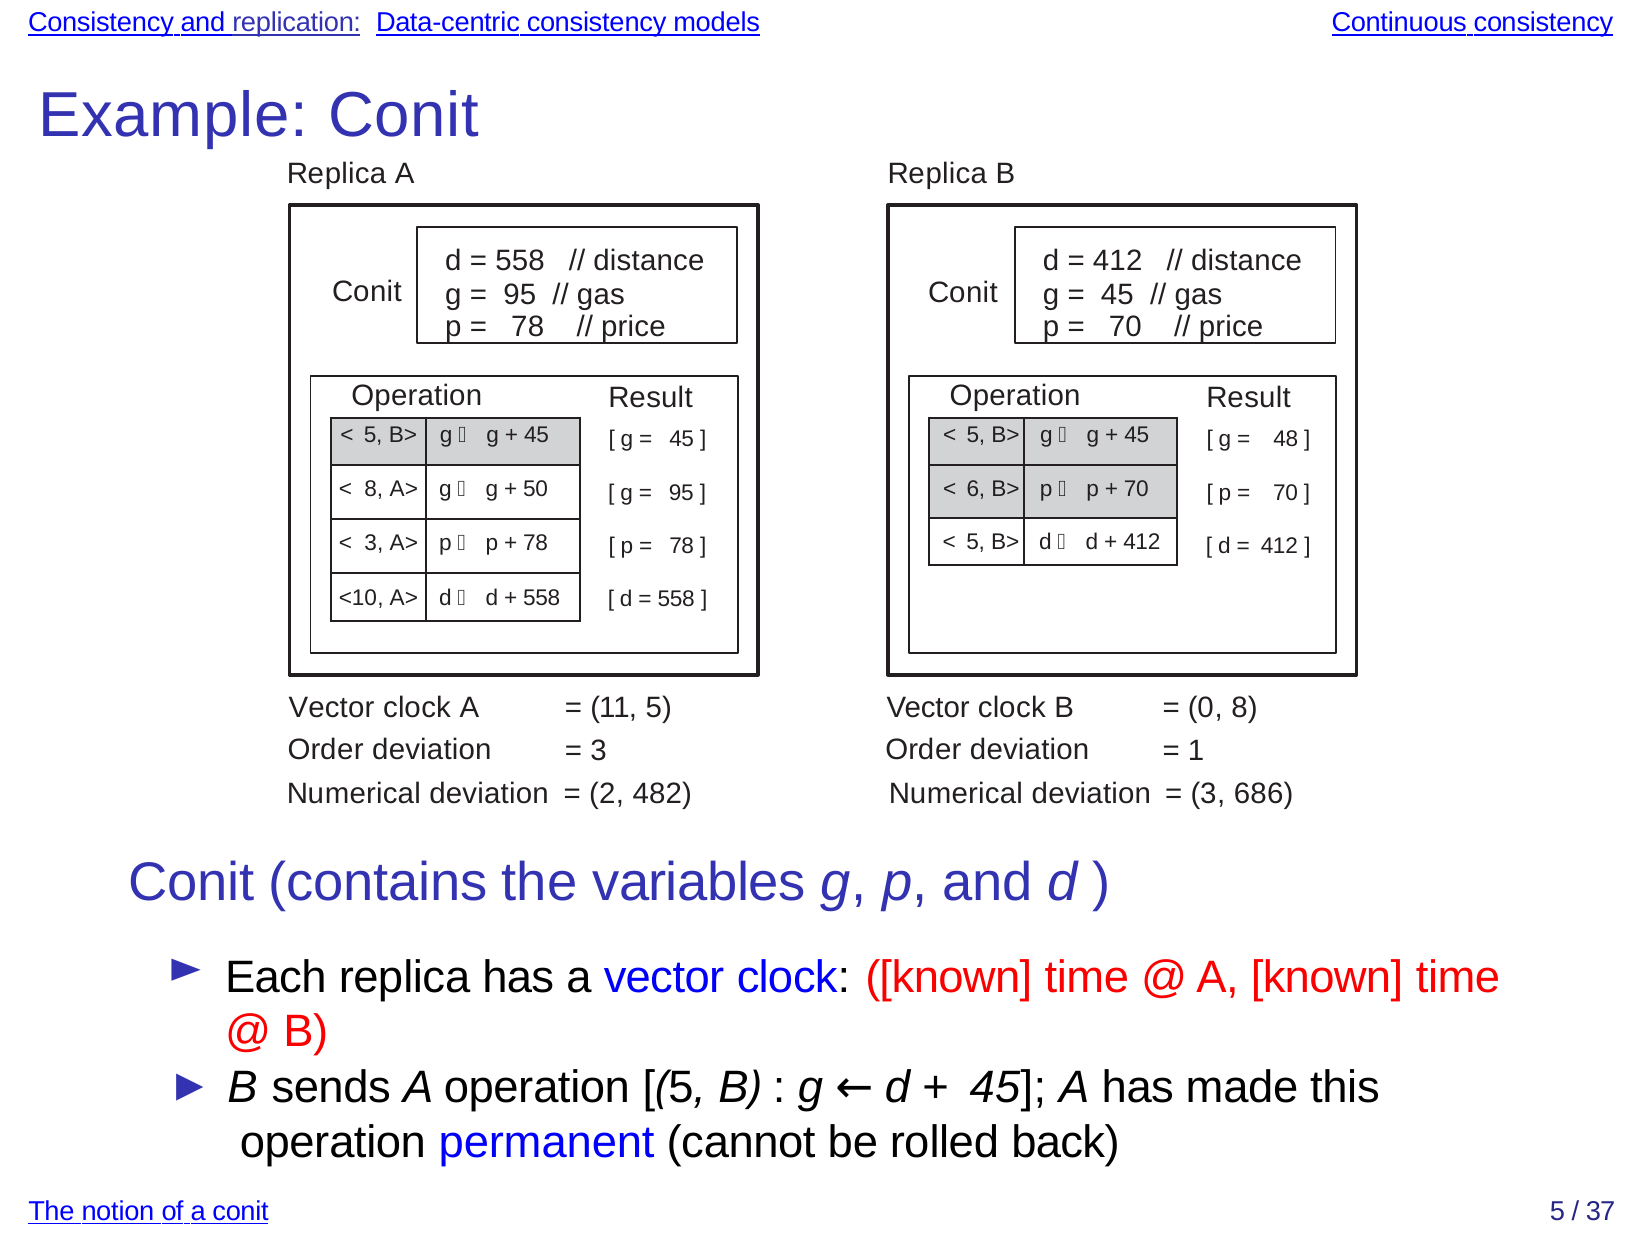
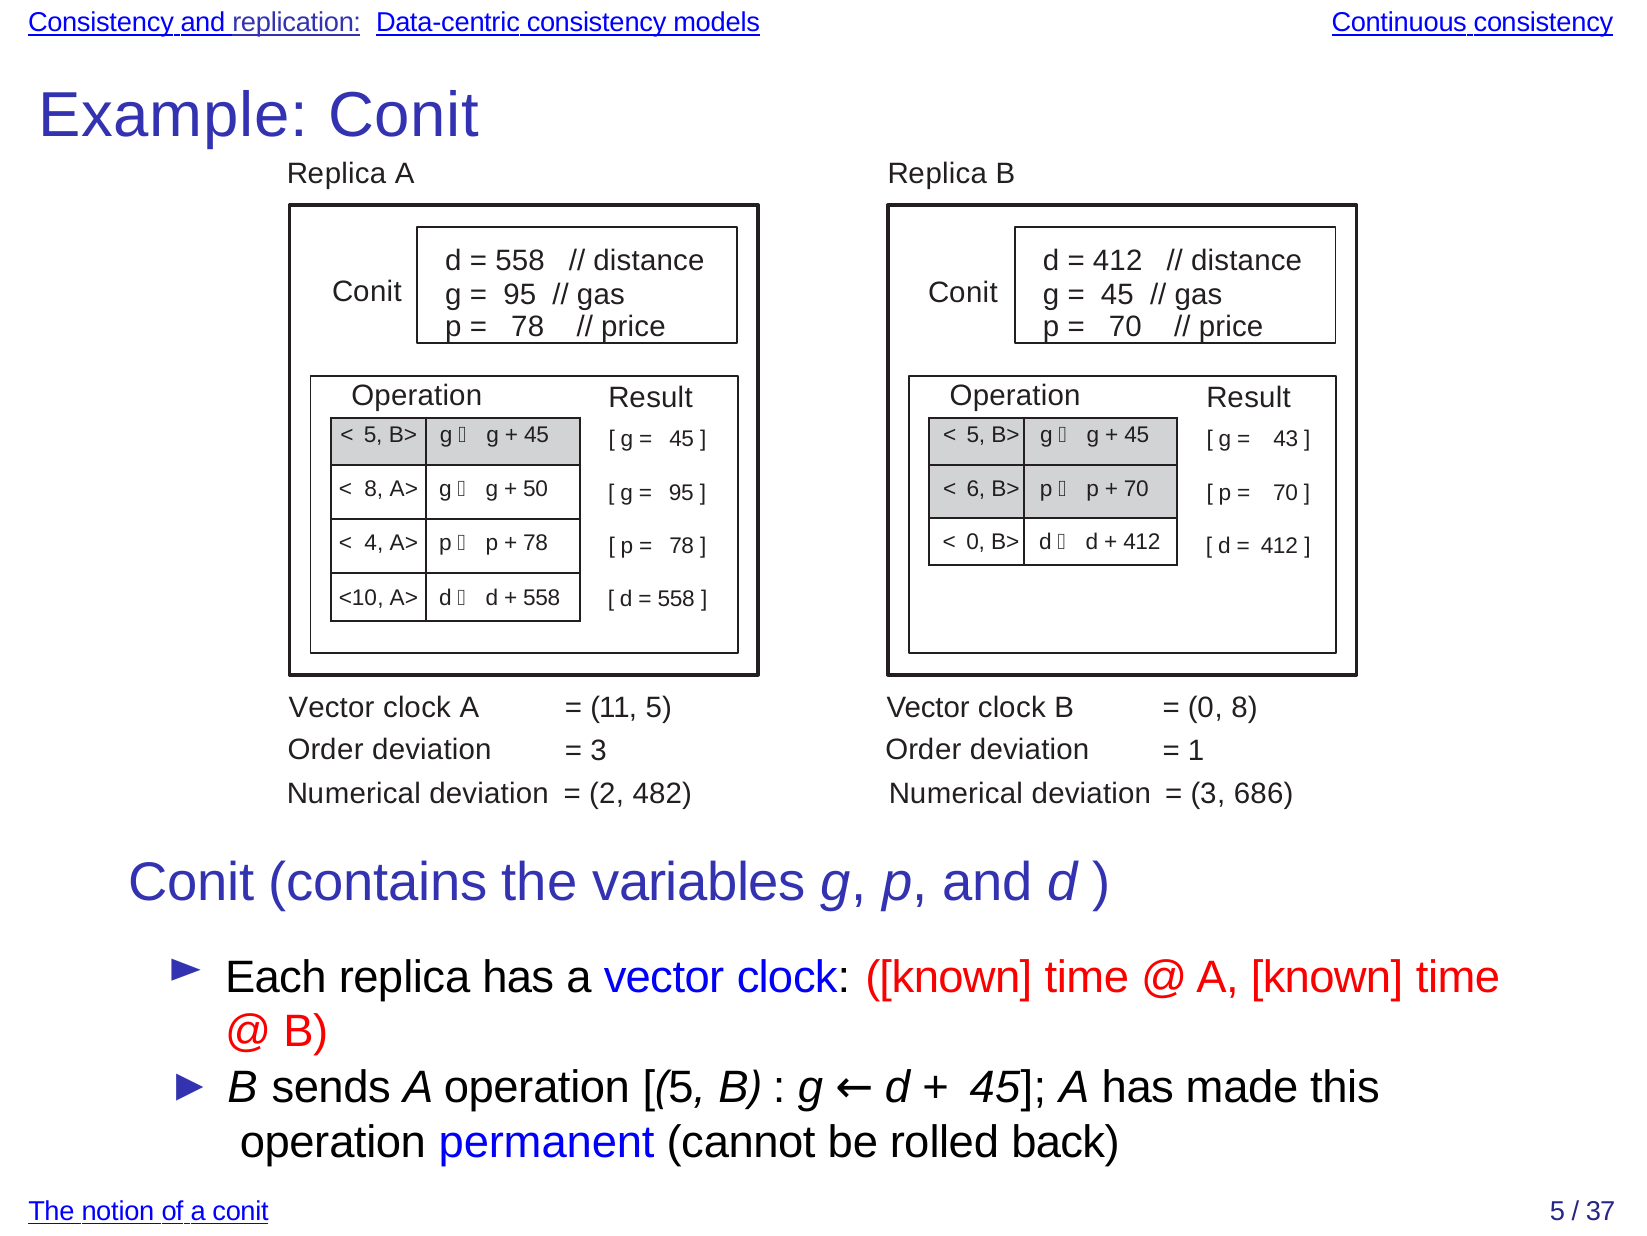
48: 48 -> 43
5 at (976, 542): 5 -> 0
3 at (374, 544): 3 -> 4
